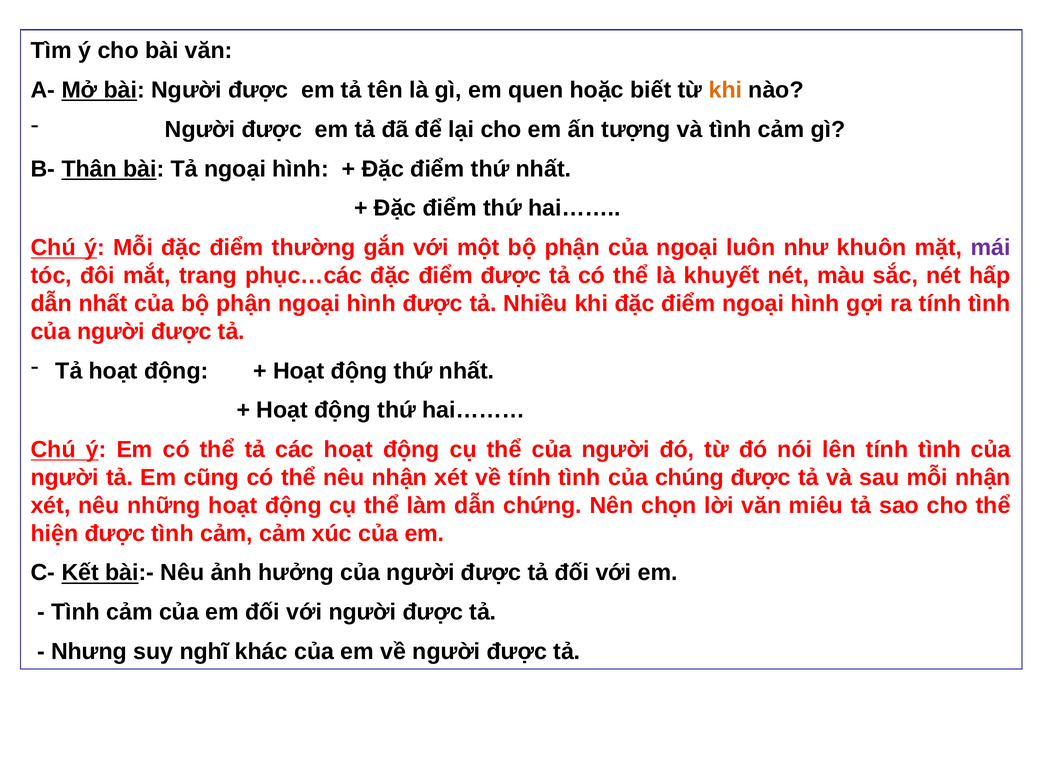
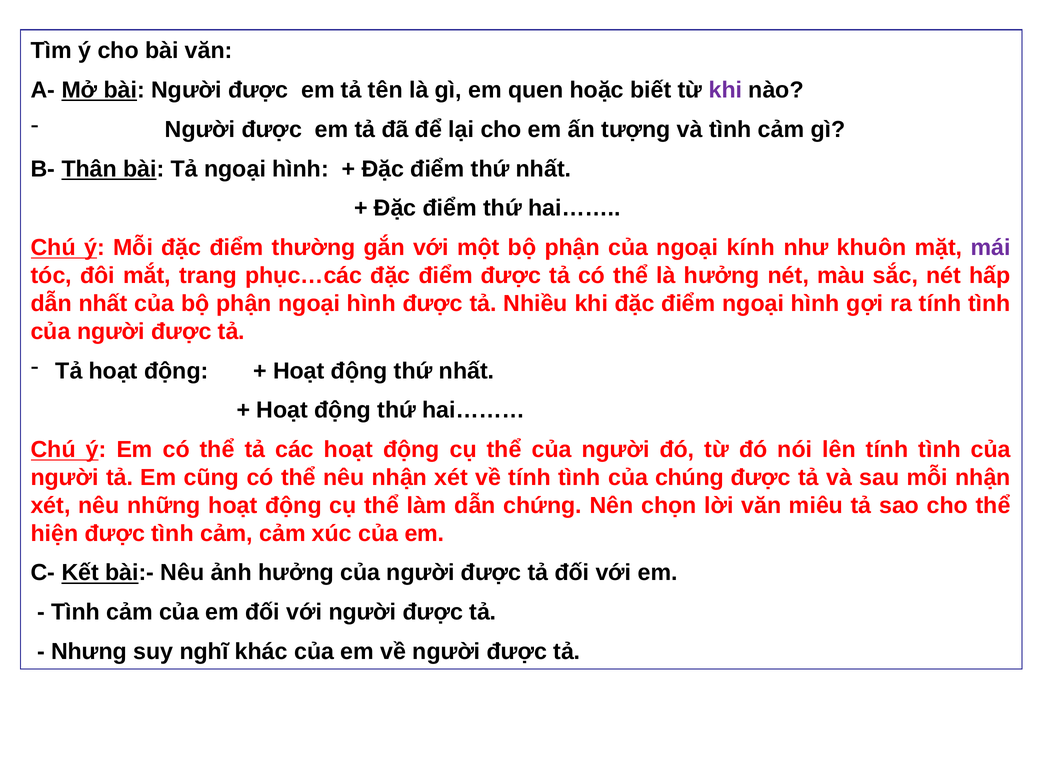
khi at (725, 90) colour: orange -> purple
luôn: luôn -> kính
là khuyết: khuyết -> hưởng
